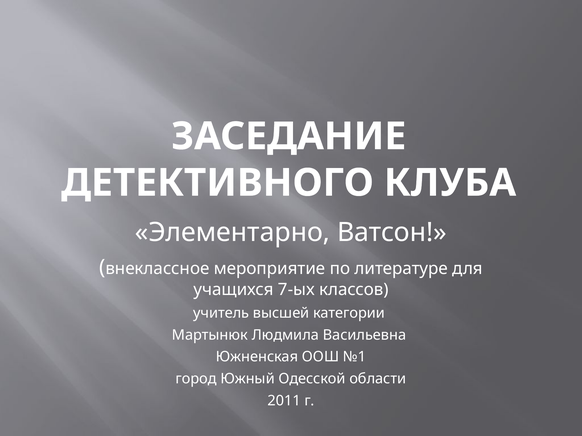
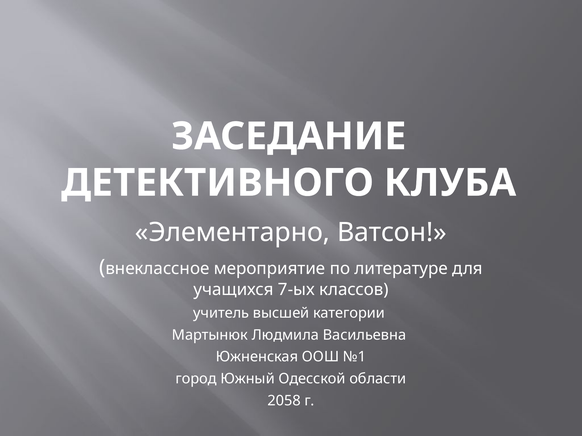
2011: 2011 -> 2058
